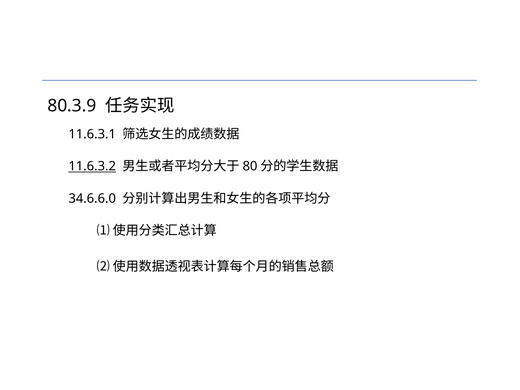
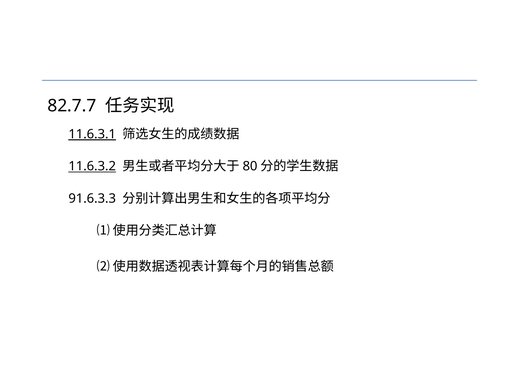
80.3.9: 80.3.9 -> 82.7.7
11.6.3.1 underline: none -> present
34.6.6.0: 34.6.6.0 -> 91.6.3.3
